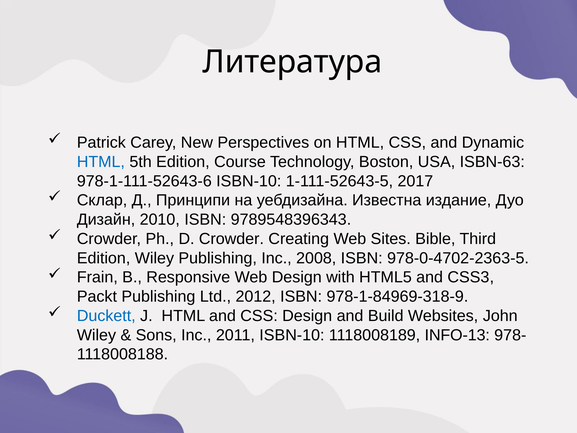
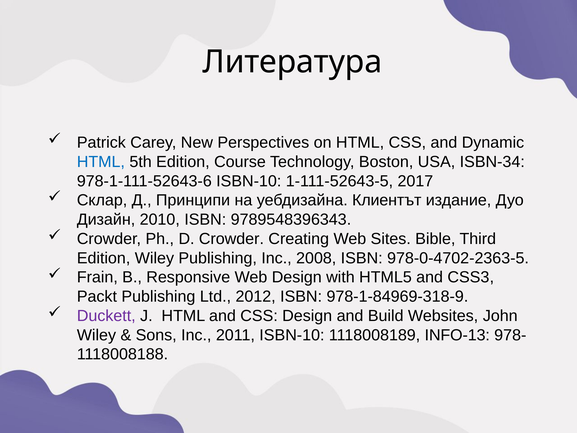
ISBN-63: ISBN-63 -> ISBN-34
Известна: Известна -> Клиентът
Duckett colour: blue -> purple
